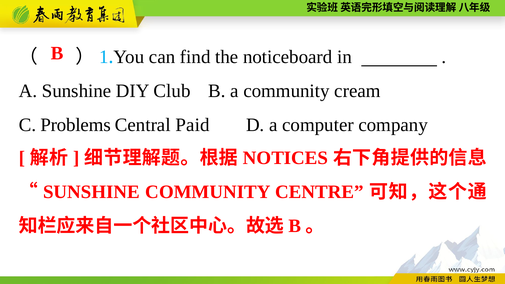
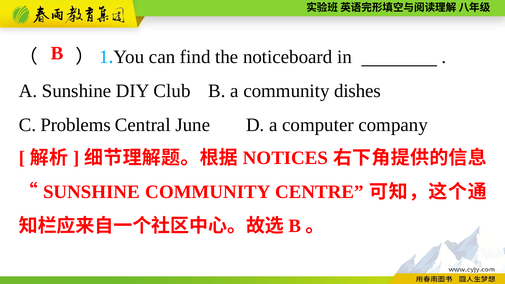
cream: cream -> dishes
Paid: Paid -> June
